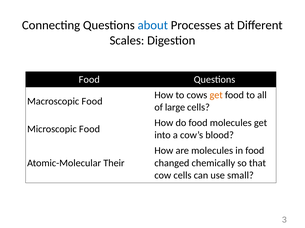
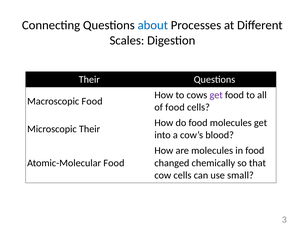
Food at (89, 80): Food -> Their
get at (216, 95) colour: orange -> purple
of large: large -> food
Microscopic Food: Food -> Their
Atomic-Molecular Their: Their -> Food
